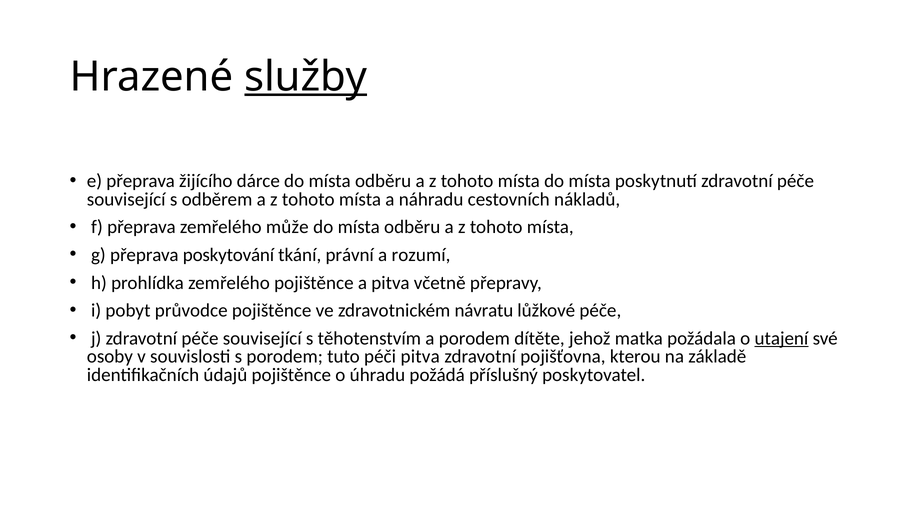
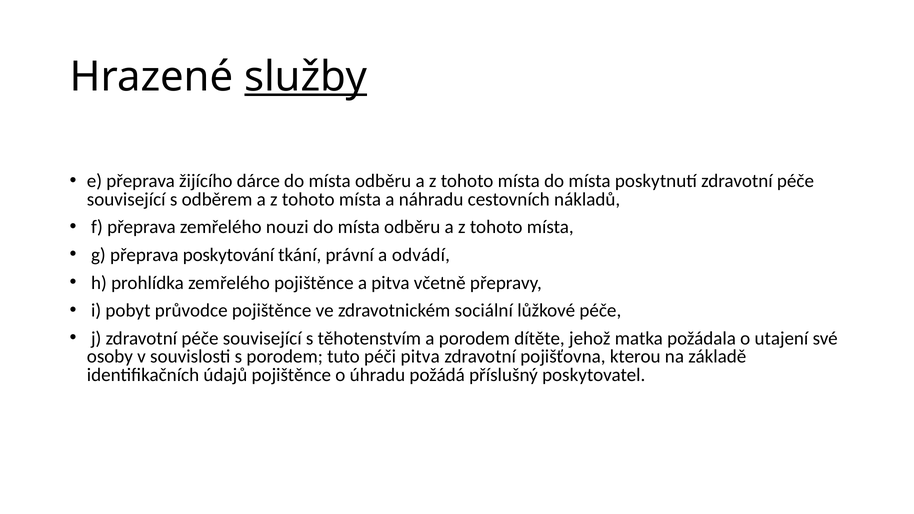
může: může -> nouzi
rozumí: rozumí -> odvádí
návratu: návratu -> sociální
utajení underline: present -> none
